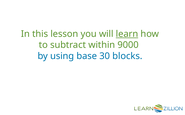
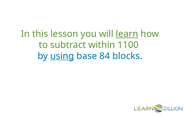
9000: 9000 -> 1100
using underline: none -> present
30: 30 -> 84
